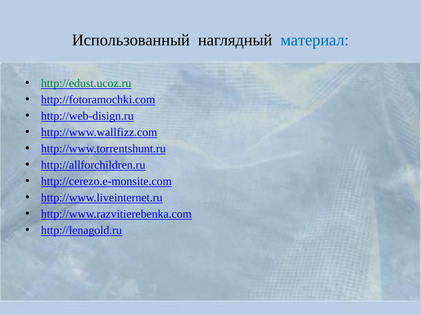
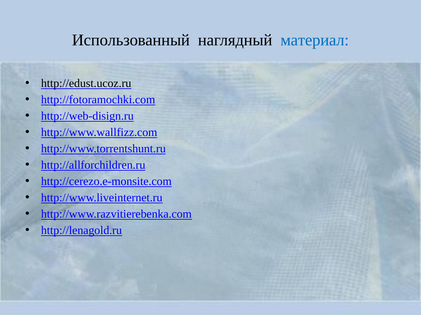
http://edust.ucoz.ru colour: green -> black
